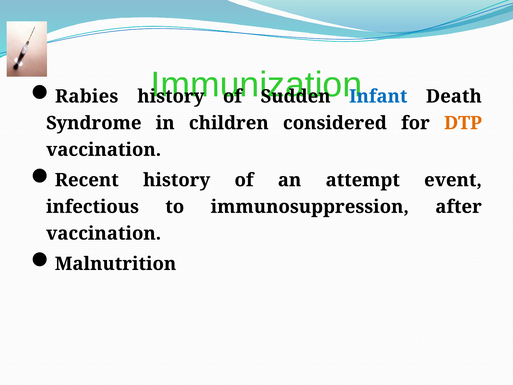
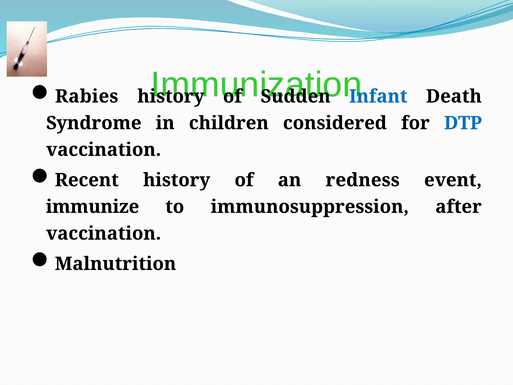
DTP colour: orange -> blue
attempt: attempt -> redness
infectious: infectious -> immunize
